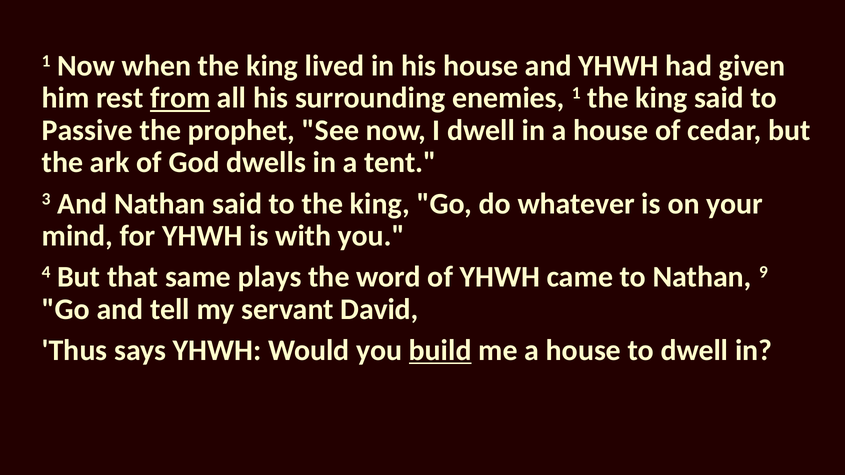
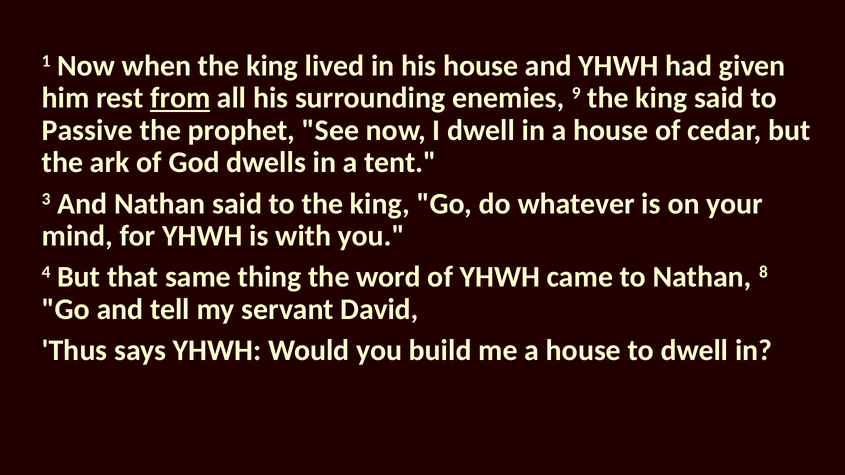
enemies 1: 1 -> 9
plays: plays -> thing
9: 9 -> 8
build underline: present -> none
